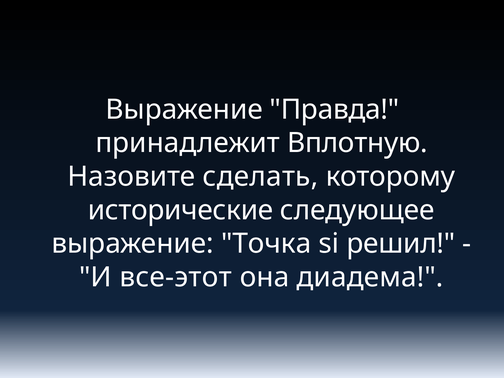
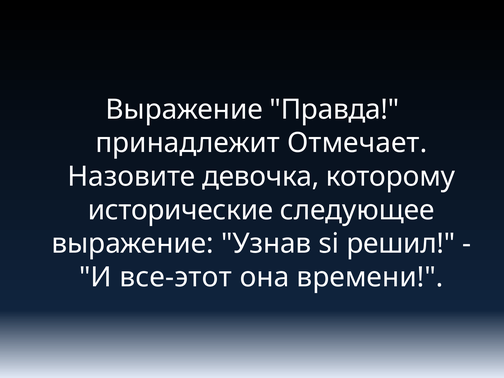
Вплотную: Вплотную -> Отмечает
сделать: сделать -> девочка
Точка: Точка -> Узнав
диадема: диадема -> времени
